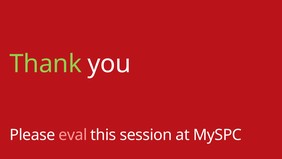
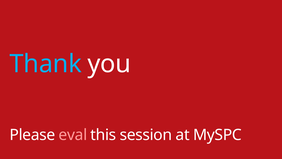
Thank colour: light green -> light blue
